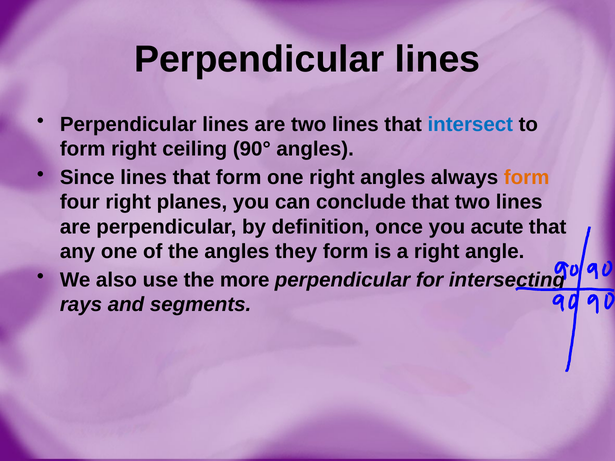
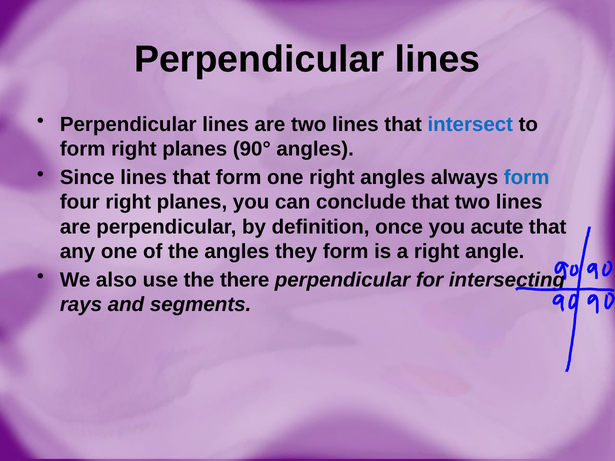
form right ceiling: ceiling -> planes
form at (527, 178) colour: orange -> blue
more: more -> there
